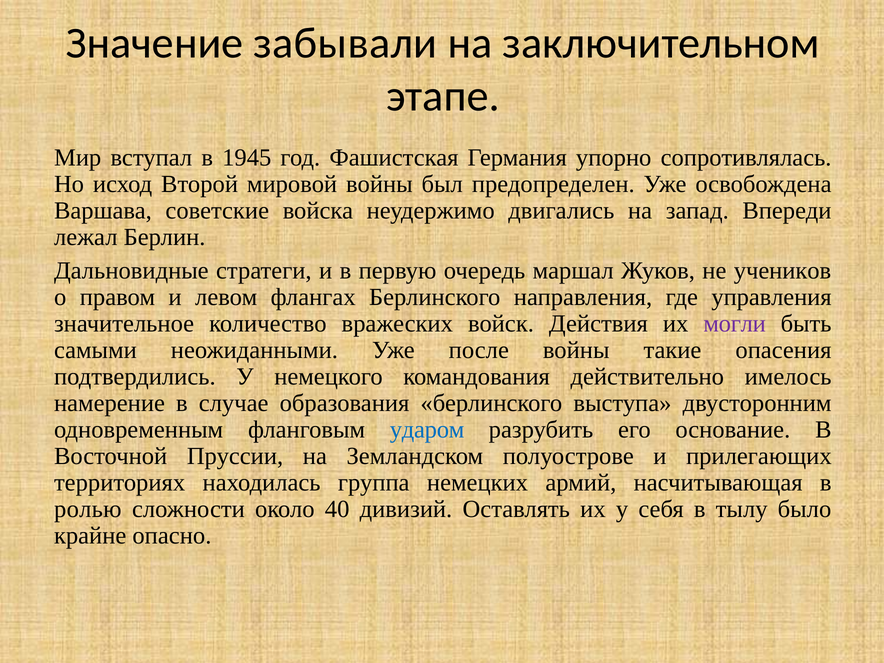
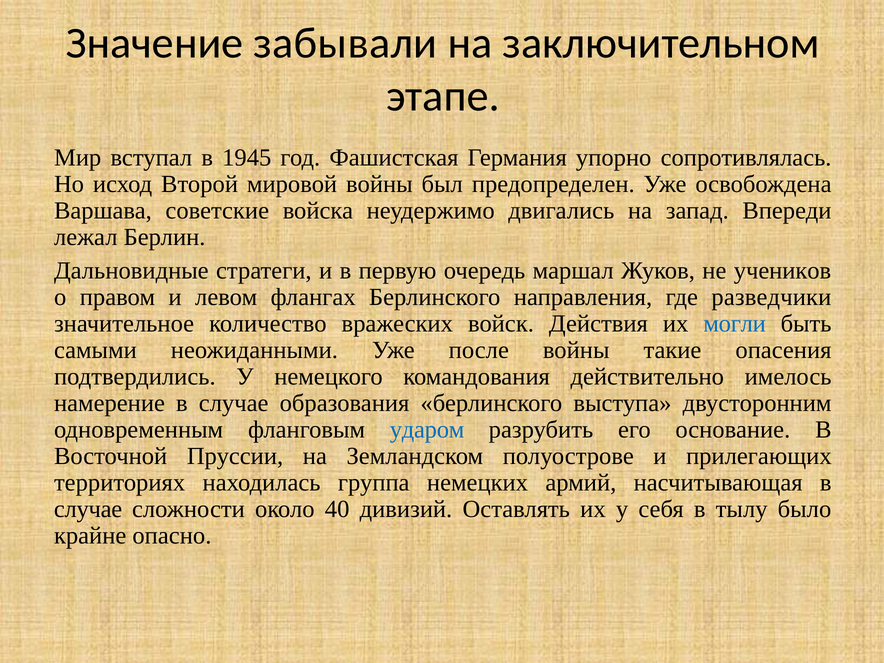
управления: управления -> разведчики
могли colour: purple -> blue
ролью at (88, 509): ролью -> случае
